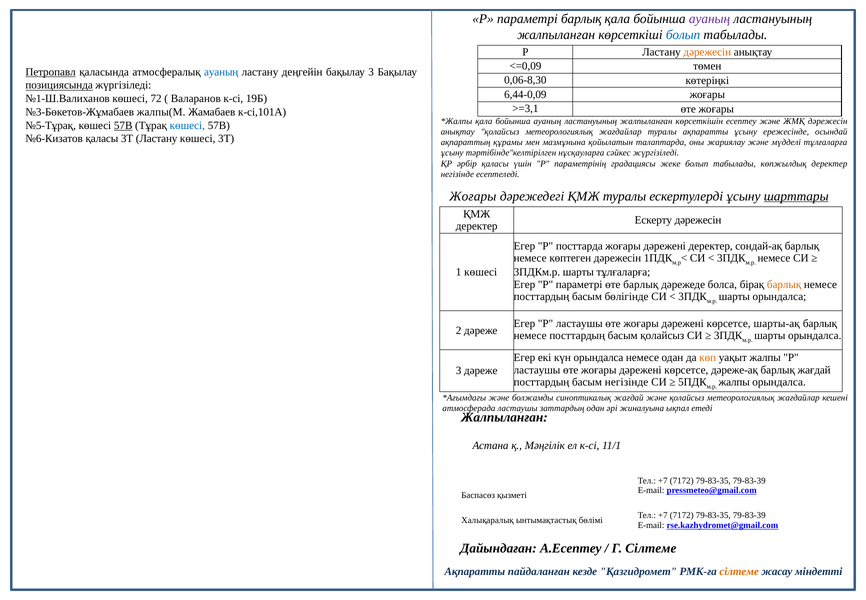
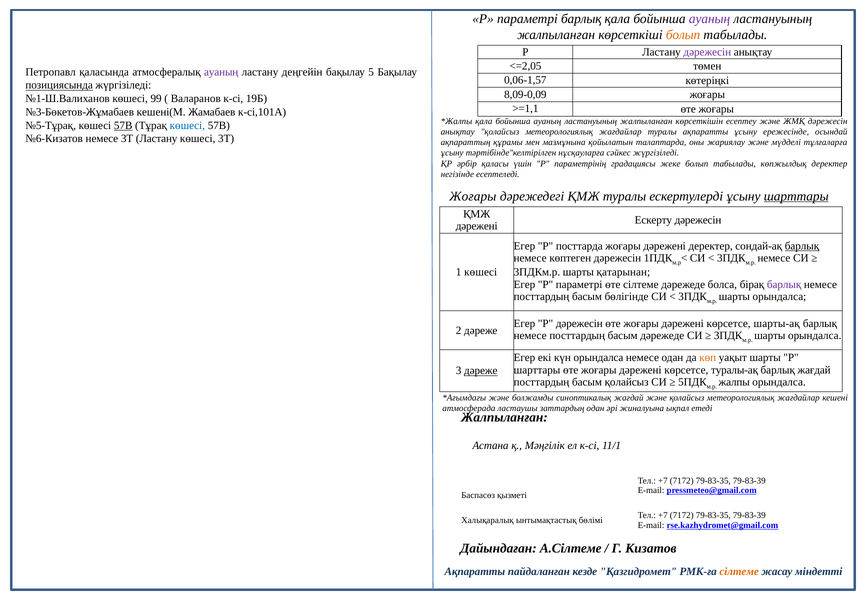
болып at (683, 35) colour: blue -> orange
дәрежесін at (707, 52) colour: orange -> purple
<=0,09: <=0,09 -> <=2,05
Петропавл underline: present -> none
ауаның at (221, 72) colour: blue -> purple
бақылау 3: 3 -> 5
0,06-8,30: 0,06-8,30 -> 0,06-1,57
6,44-0,09: 6,44-0,09 -> 8,09-0,09
72: 72 -> 99
>=3,1: >=3,1 -> >=1,1
жалпы(М: жалпы(М -> кешені(М
№6-Кизатов қаласы: қаласы -> немесе
деректер at (477, 226): деректер -> дәрежені
барлық at (802, 246) underline: none -> present
шарты тұлғаларға: тұлғаларға -> қатарынан
өте барлық: барлық -> сілтеме
барлық at (784, 284) colour: orange -> purple
Егер Р ластаушы: ластаушы -> дәрежесін
басым қолайсыз: қолайсыз -> дәрежеде
уақыт жалпы: жалпы -> шарты
ластаушы at (537, 370): ластаушы -> шарттары
дәреже-ақ: дәреже-ақ -> туралы-ақ
дәреже at (481, 371) underline: none -> present
басым негізінде: негізінде -> қолайсыз
А.Есептеу: А.Есептеу -> А.Сілтеме
Г Сілтеме: Сілтеме -> Кизатов
